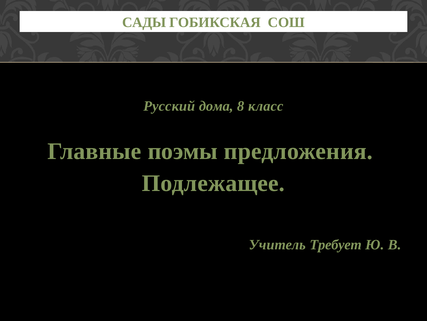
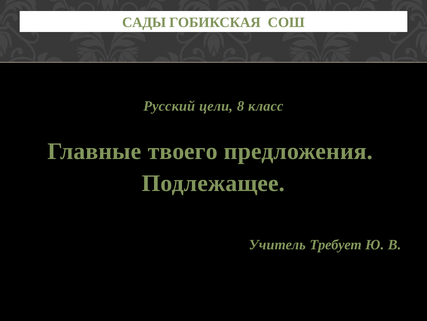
дома: дома -> цели
поэмы: поэмы -> твоего
